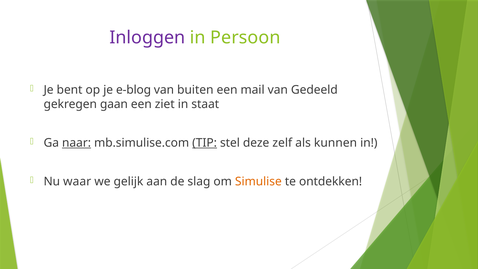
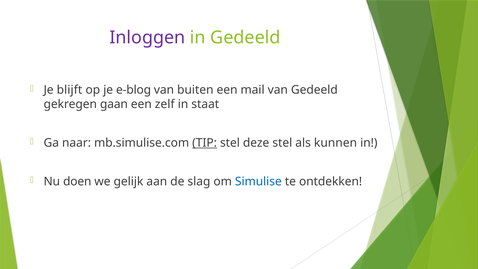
in Persoon: Persoon -> Gedeeld
bent: bent -> blijft
ziet: ziet -> zelf
naar underline: present -> none
deze zelf: zelf -> stel
waar: waar -> doen
Simulise colour: orange -> blue
